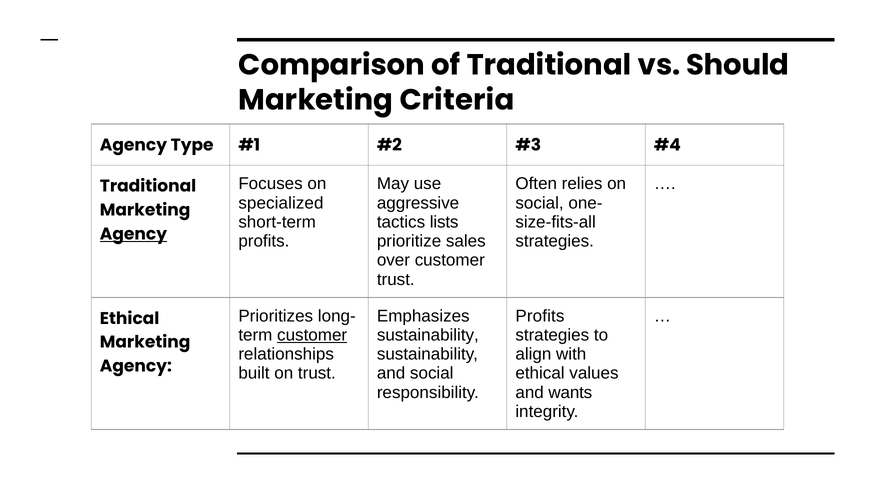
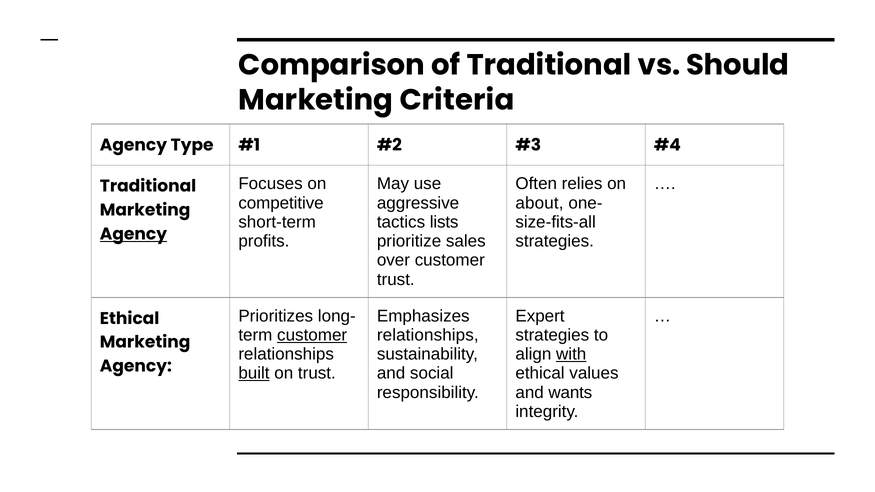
specialized: specialized -> competitive
social at (540, 203): social -> about
Profits at (540, 316): Profits -> Expert
sustainability at (428, 335): sustainability -> relationships
with underline: none -> present
built underline: none -> present
